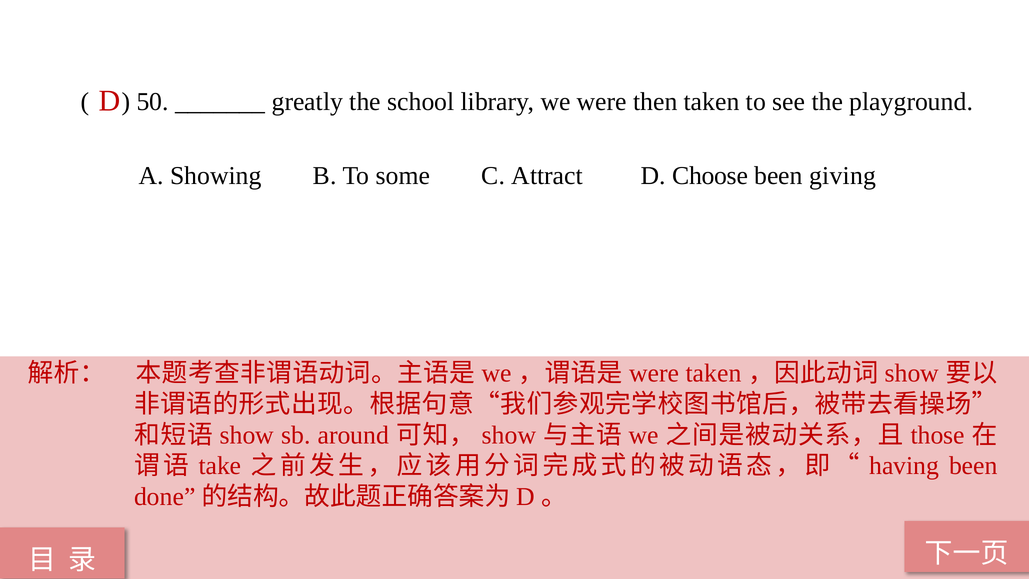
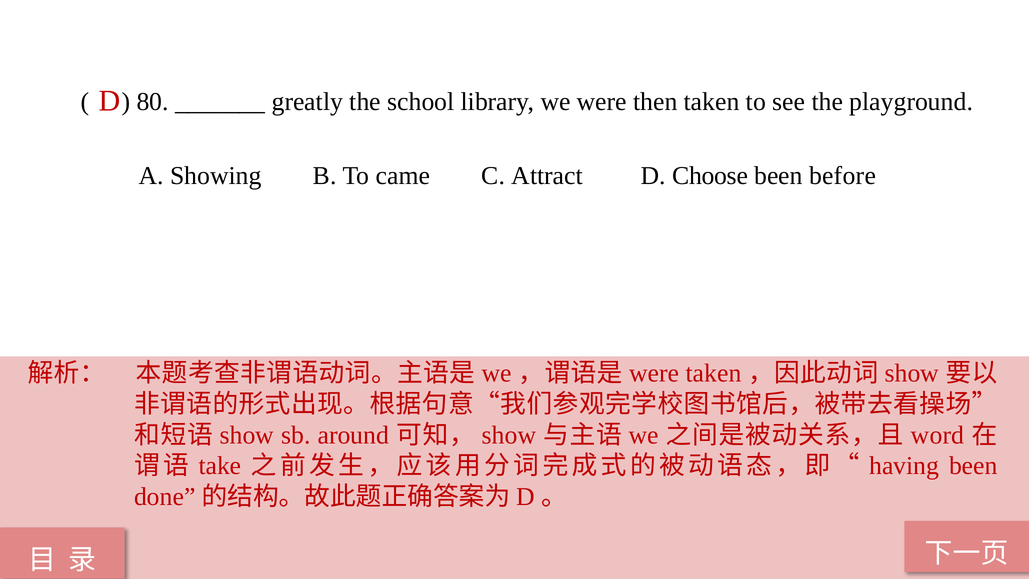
50: 50 -> 80
some: some -> came
giving: giving -> before
those: those -> word
